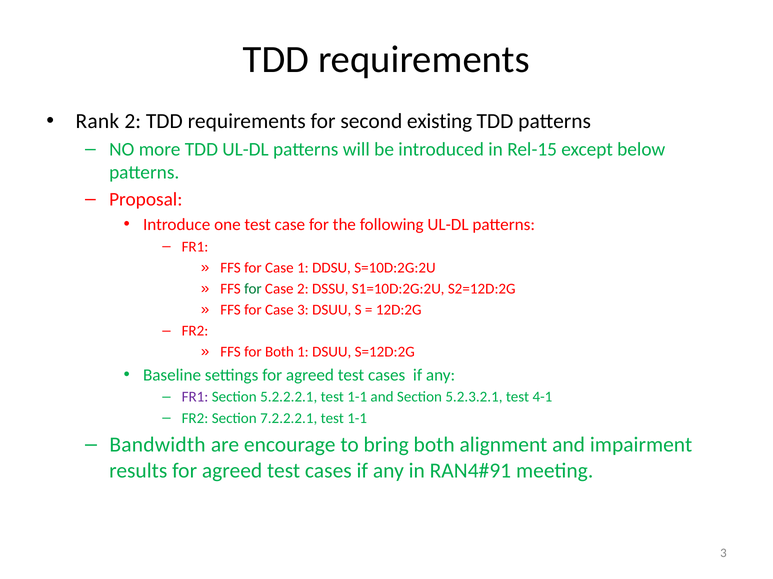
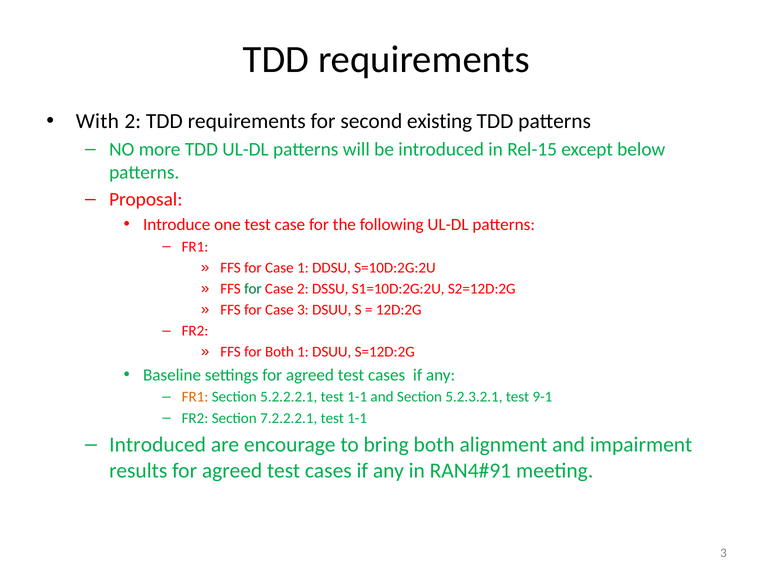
Rank: Rank -> With
FR1 at (195, 398) colour: purple -> orange
4-1: 4-1 -> 9-1
Bandwidth at (158, 445): Bandwidth -> Introduced
